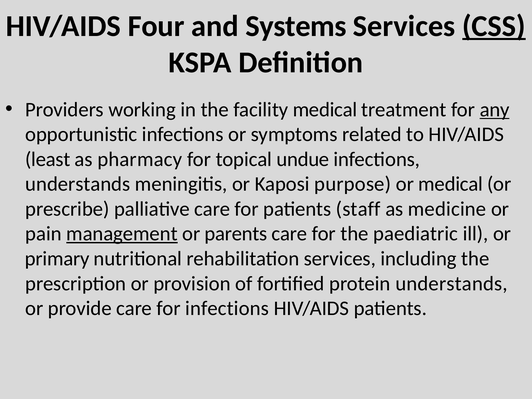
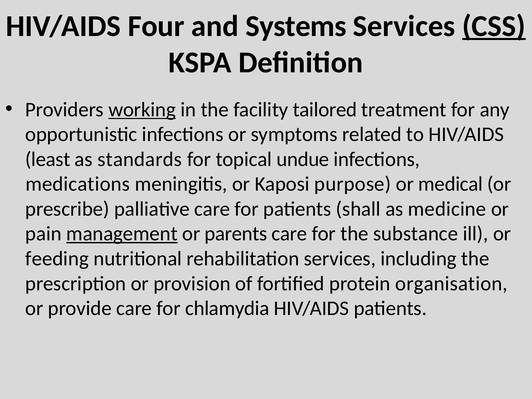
working underline: none -> present
facility medical: medical -> tailored
any underline: present -> none
pharmacy: pharmacy -> standards
understands at (78, 184): understands -> medications
staff: staff -> shall
paediatric: paediatric -> substance
primary: primary -> feeding
protein understands: understands -> organisation
for infections: infections -> chlamydia
